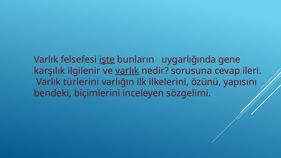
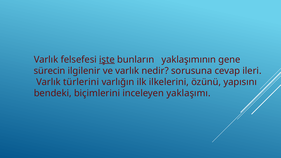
uygarlığında: uygarlığında -> yaklaşımının
karşılık: karşılık -> sürecin
varlık at (127, 71) underline: present -> none
sözgelimi: sözgelimi -> yaklaşımı
